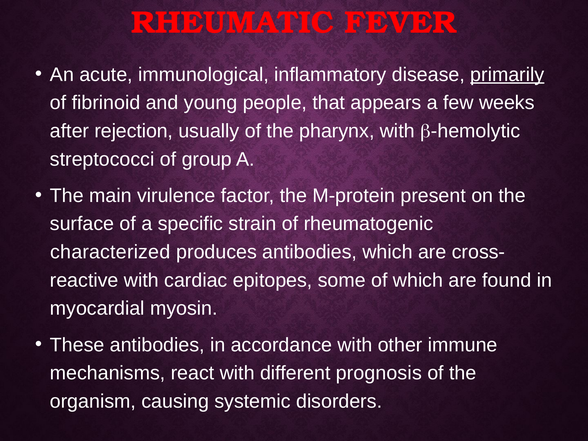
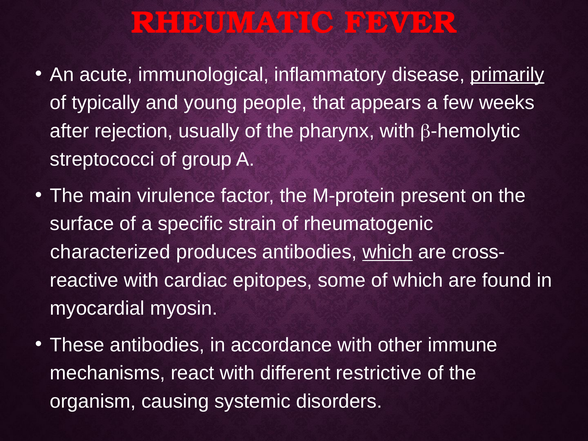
fibrinoid: fibrinoid -> typically
which at (388, 252) underline: none -> present
prognosis: prognosis -> restrictive
